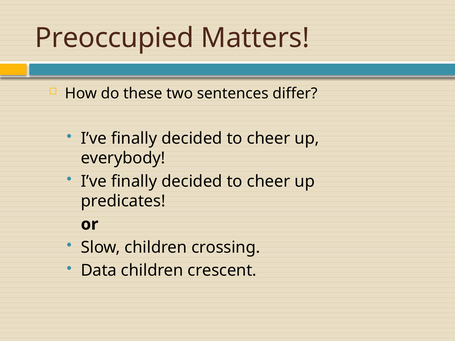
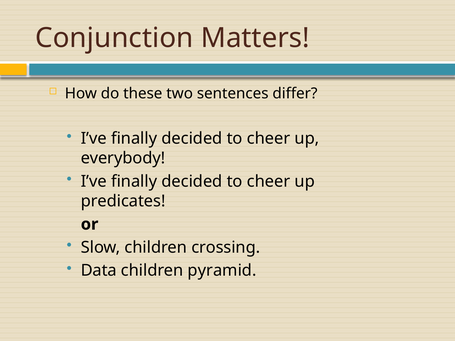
Preoccupied: Preoccupied -> Conjunction
crescent: crescent -> pyramid
